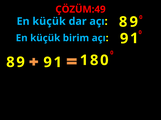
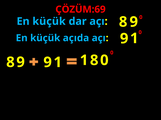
ÇÖZÜM:49: ÇÖZÜM:49 -> ÇÖZÜM:69
birim: birim -> açıda
